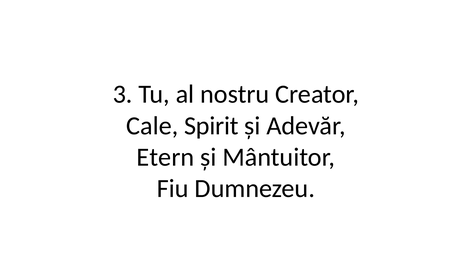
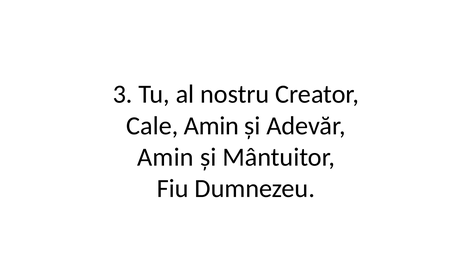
Cale Spirit: Spirit -> Amin
Etern at (165, 157): Etern -> Amin
